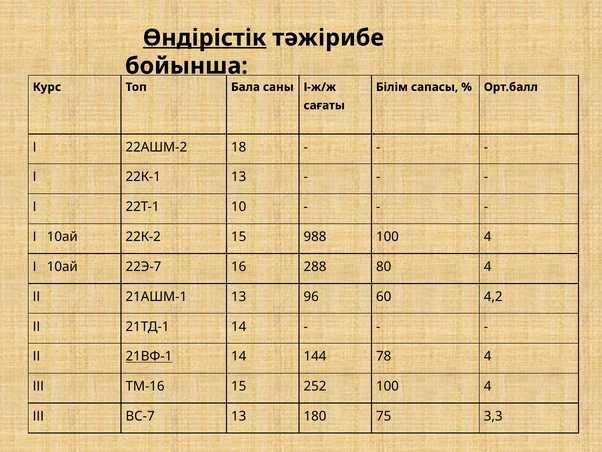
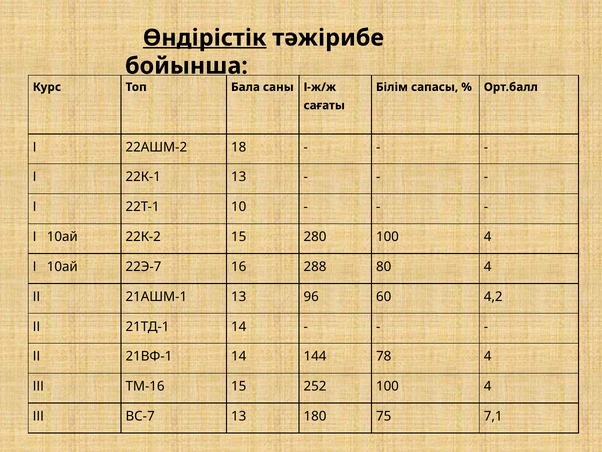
988: 988 -> 280
21ВФ-1 underline: present -> none
3,3: 3,3 -> 7,1
